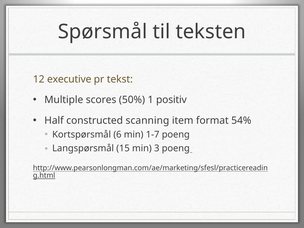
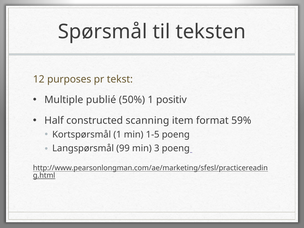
executive: executive -> purposes
scores: scores -> publié
54%: 54% -> 59%
Kortspørsmål 6: 6 -> 1
1-7: 1-7 -> 1-5
15: 15 -> 99
